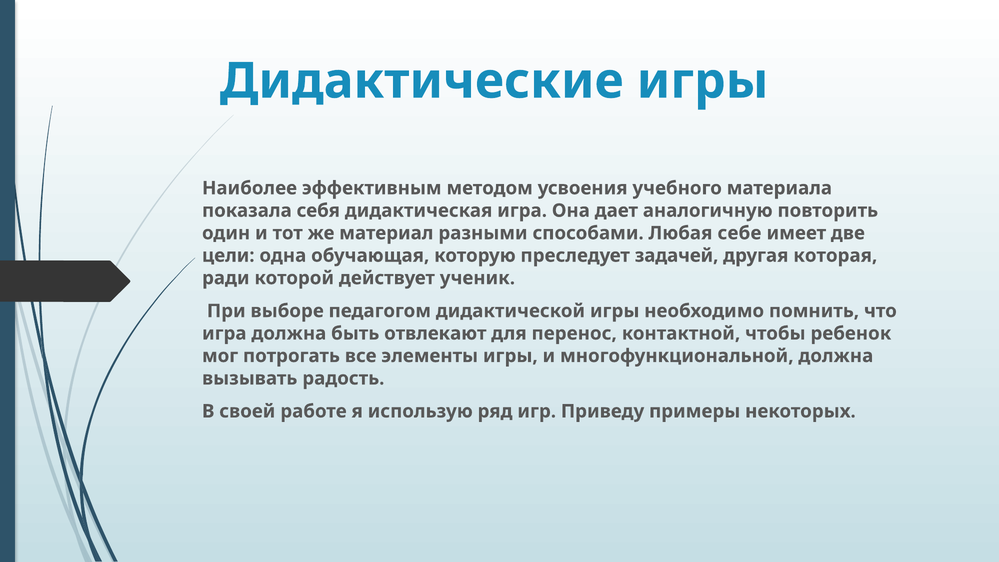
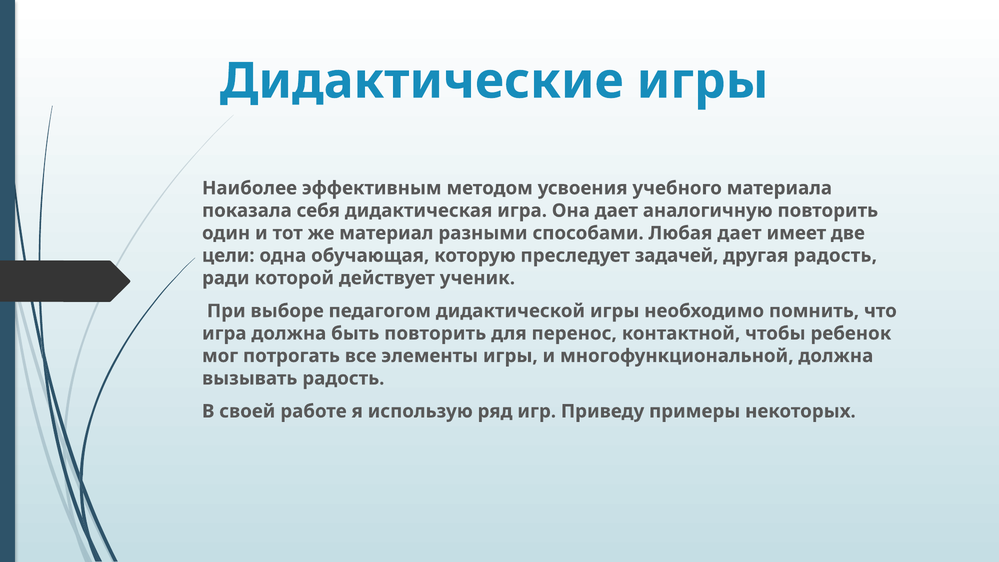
Любая себе: себе -> дает
другая которая: которая -> радость
быть отвлекают: отвлекают -> повторить
